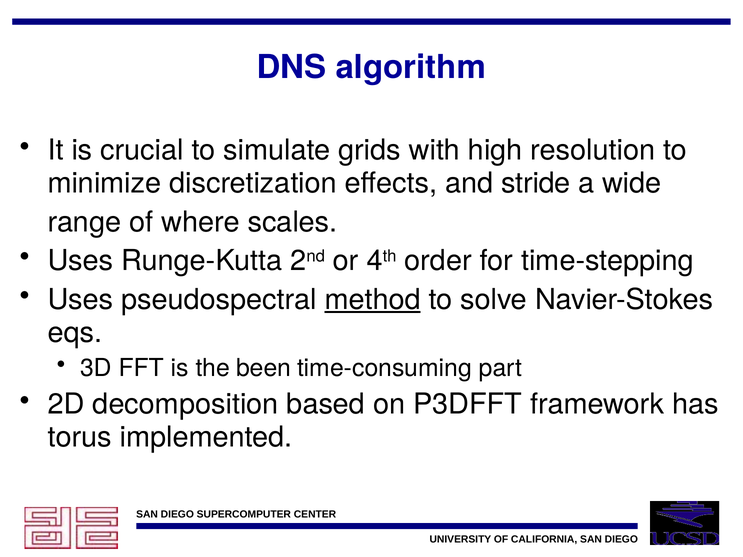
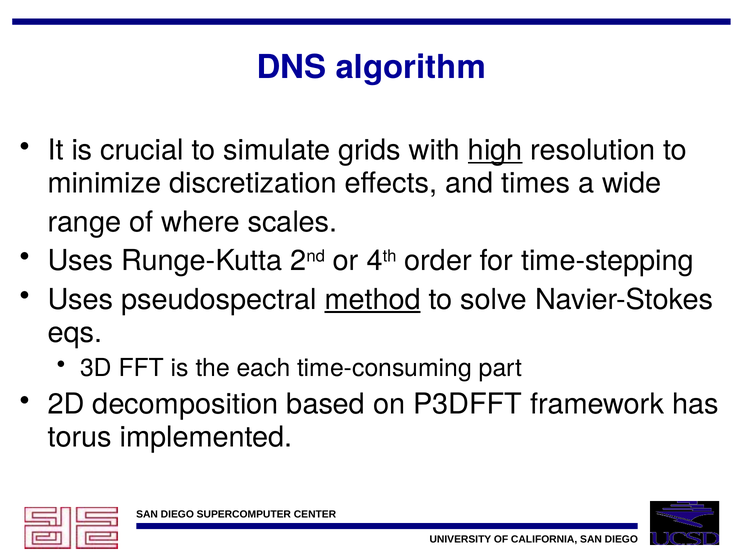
high underline: none -> present
stride: stride -> times
been: been -> each
